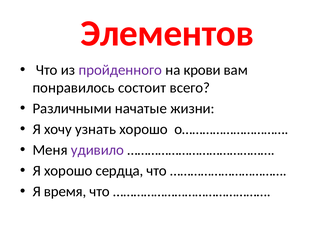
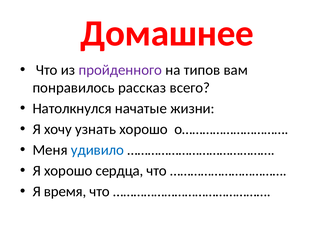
Элементов: Элементов -> Домашнее
крови: крови -> типов
состоит: состоит -> рассказ
Различными: Различными -> Натолкнулся
удивило colour: purple -> blue
